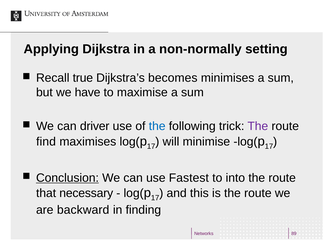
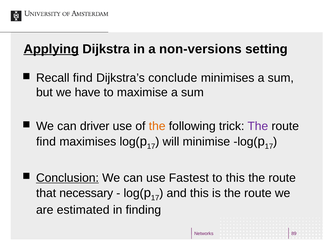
Applying underline: none -> present
non-normally: non-normally -> non-versions
Recall true: true -> find
becomes: becomes -> conclude
the at (157, 126) colour: blue -> orange
to into: into -> this
backward: backward -> estimated
